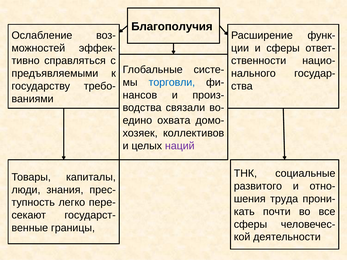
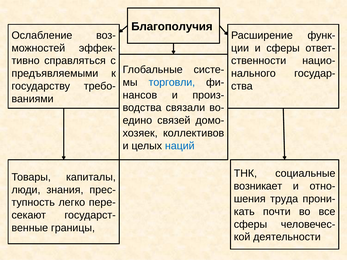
охвата: охвата -> связей
наций colour: purple -> blue
развитого: развитого -> возникает
